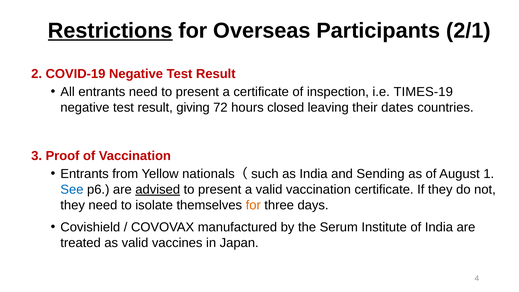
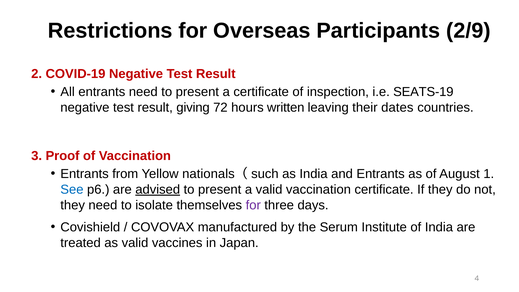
Restrictions underline: present -> none
2/1: 2/1 -> 2/9
TIMES-19: TIMES-19 -> SEATS-19
closed: closed -> written
and Sending: Sending -> Entrants
for at (253, 205) colour: orange -> purple
